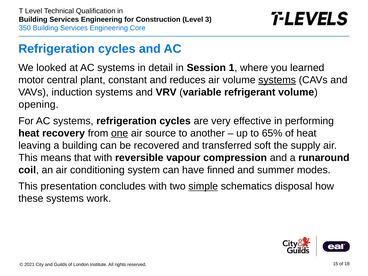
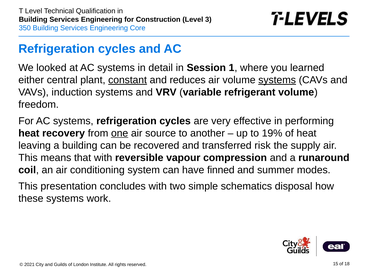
motor: motor -> either
constant underline: none -> present
opening: opening -> freedom
65%: 65% -> 19%
soft: soft -> risk
simple underline: present -> none
